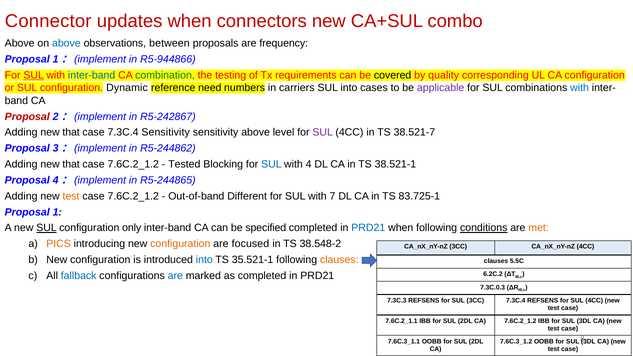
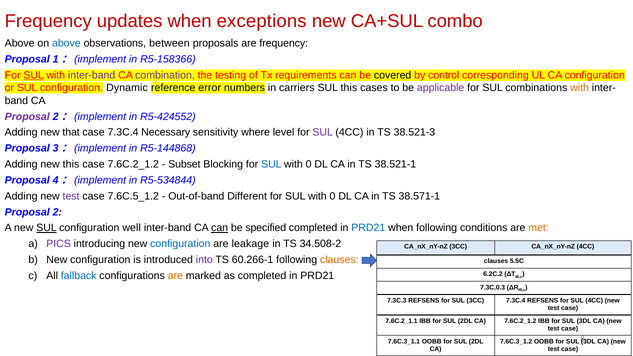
Connector at (48, 21): Connector -> Frequency
connectors: connectors -> exceptions
R5-944866: R5-944866 -> R5-158366
inter-band at (92, 75) colour: blue -> purple
combination colour: green -> purple
quality: quality -> control
need: need -> error
SUL into: into -> this
with at (580, 88) colour: blue -> orange
Proposal at (27, 117) colour: red -> purple
R5-242867: R5-242867 -> R5-424552
7.3C.4 Sensitivity: Sensitivity -> Necessary
sensitivity above: above -> where
38.521-7: 38.521-7 -> 38.521-3
R5-244862: R5-244862 -> R5-144868
that at (71, 164): that -> this
Tested: Tested -> Subset
4 at (309, 164): 4 -> 0
R5-244865: R5-244865 -> R5-534844
test at (71, 196) colour: orange -> purple
7.6C.2_1.2 at (133, 196): 7.6C.2_1.2 -> 7.6C.5_1.2
7 at (333, 196): 7 -> 0
83.725-1: 83.725-1 -> 38.571-1
1: 1 -> 2
only: only -> well
can at (220, 228) underline: none -> present
conditions underline: present -> none
PICS colour: orange -> purple
configuration at (180, 244) colour: orange -> blue
focused: focused -> leakage
38.548-2: 38.548-2 -> 34.508-2
into at (204, 260) colour: blue -> purple
35.521-1: 35.521-1 -> 60.266-1
are at (175, 276) colour: blue -> orange
